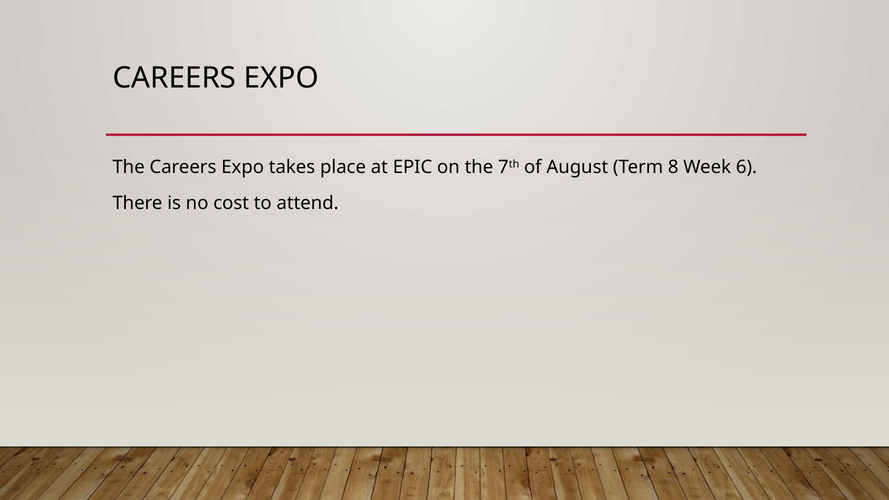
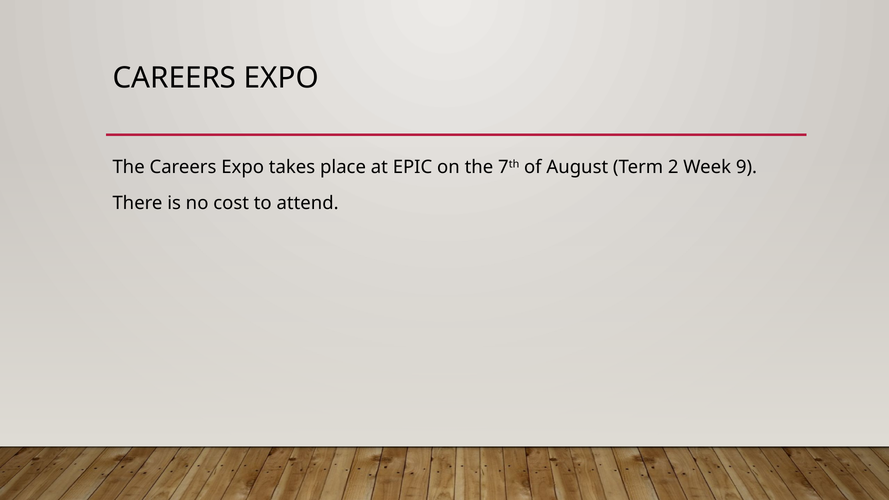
8: 8 -> 2
6: 6 -> 9
